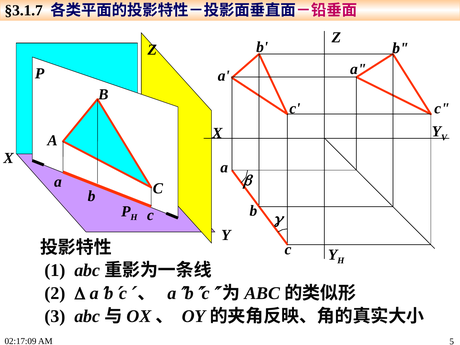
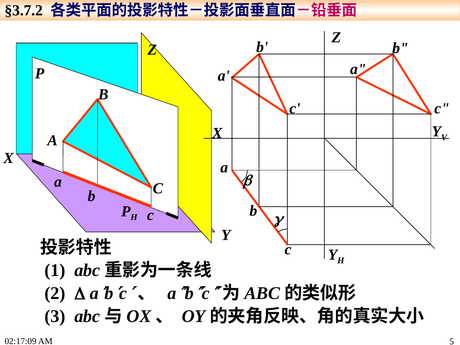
§3.1.7: §3.1.7 -> §3.7.2
